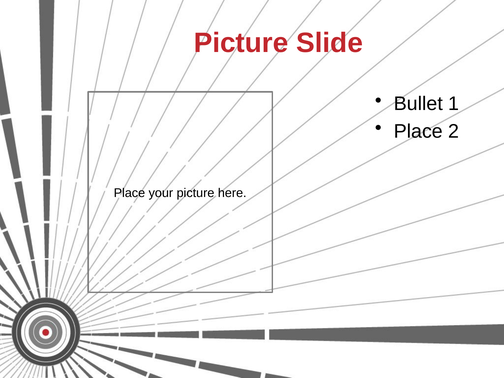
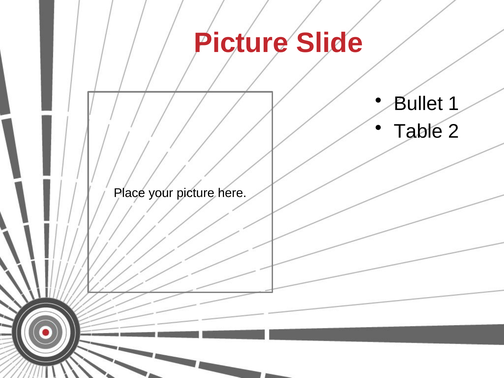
Place at (418, 131): Place -> Table
